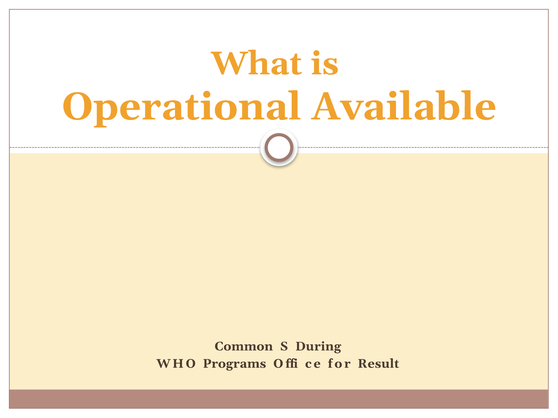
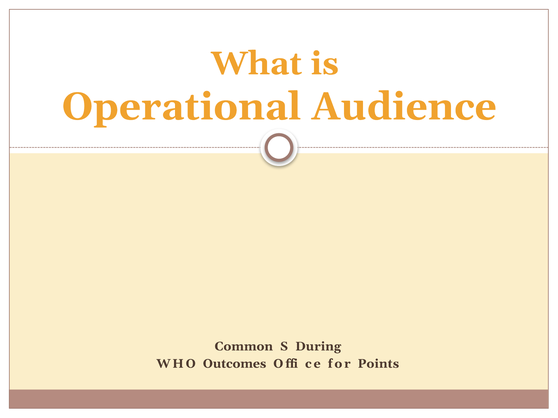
Available: Available -> Audience
Programs: Programs -> Outcomes
Result: Result -> Points
